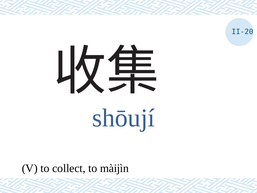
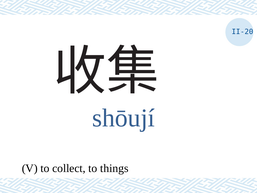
màijìn: màijìn -> things
